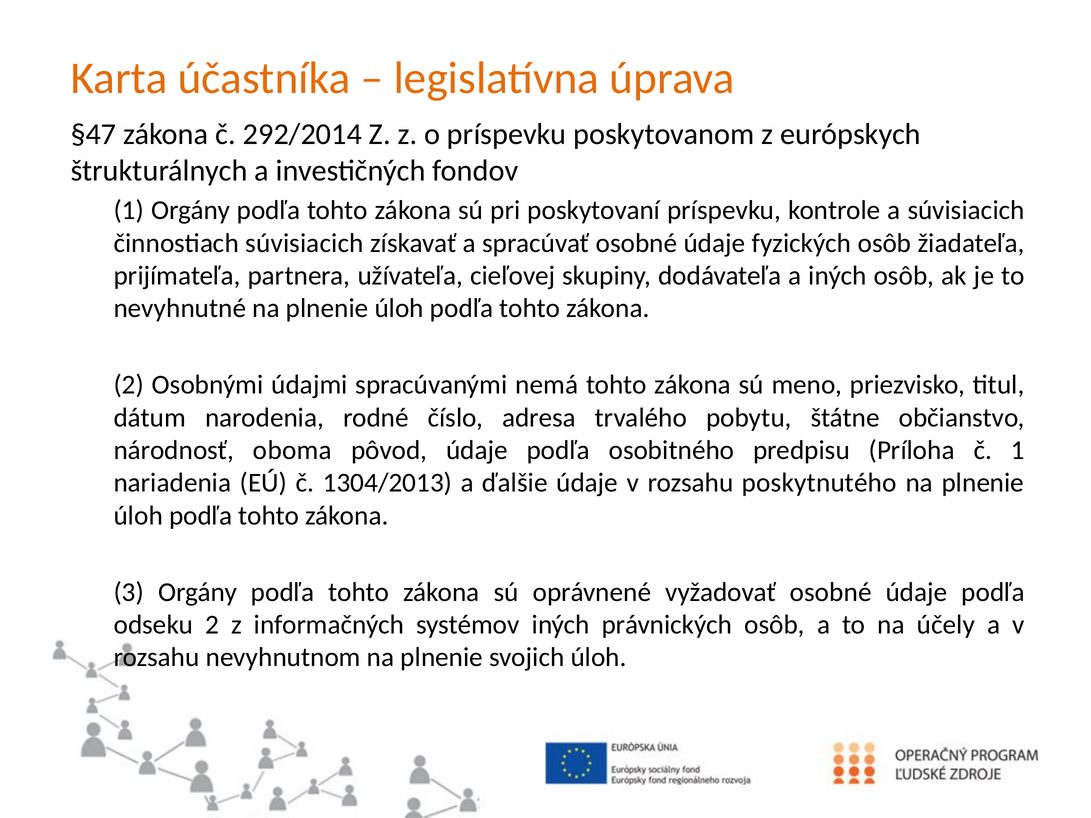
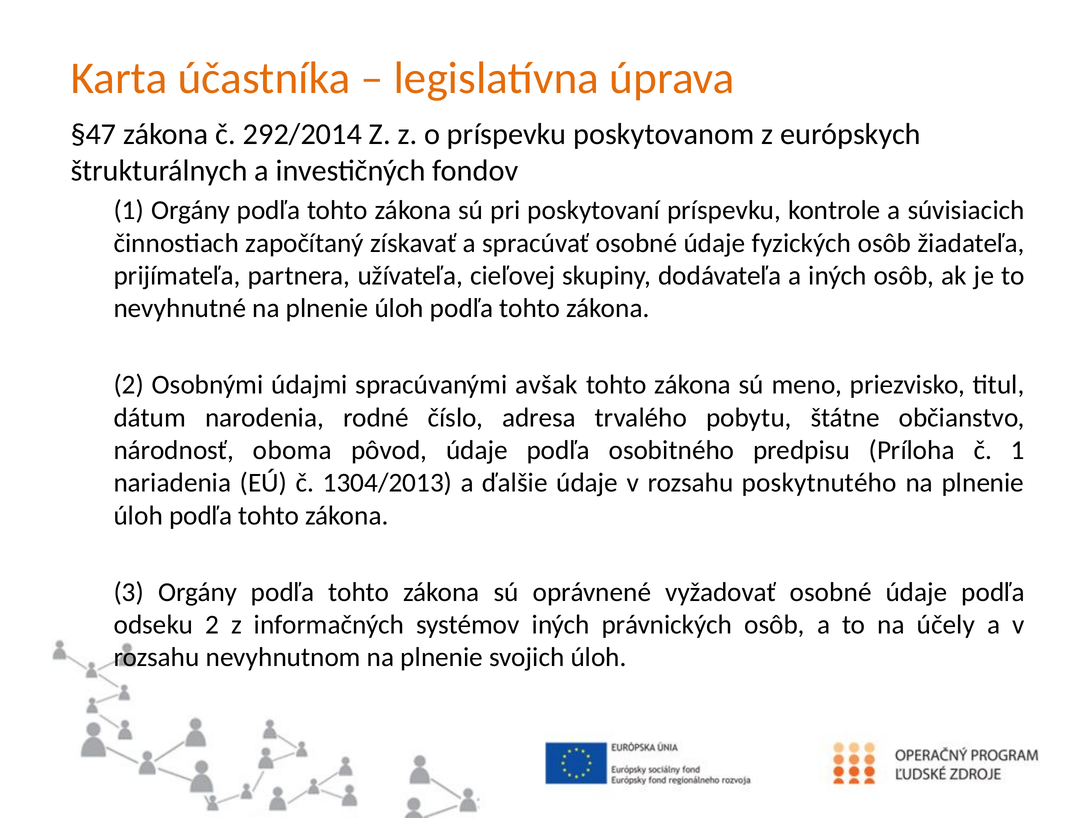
činnostiach súvisiacich: súvisiacich -> započítaný
nemá: nemá -> avšak
